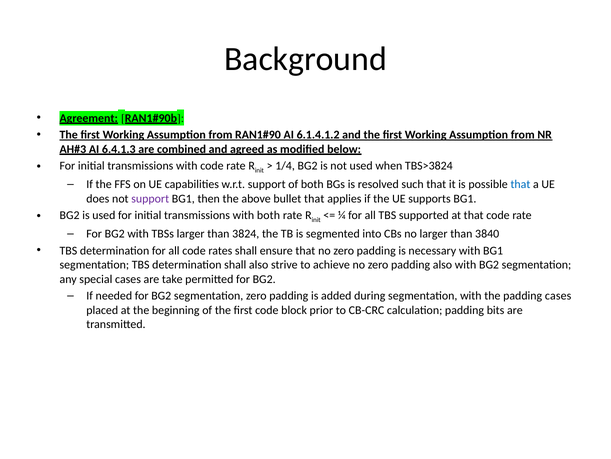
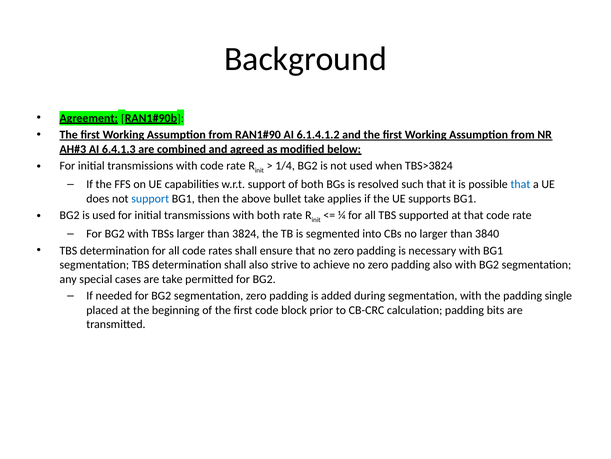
support at (150, 198) colour: purple -> blue
bullet that: that -> take
padding cases: cases -> single
